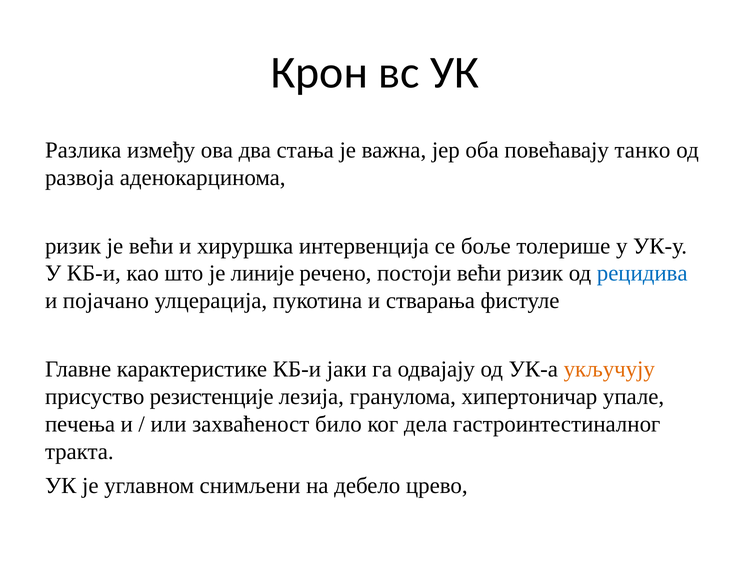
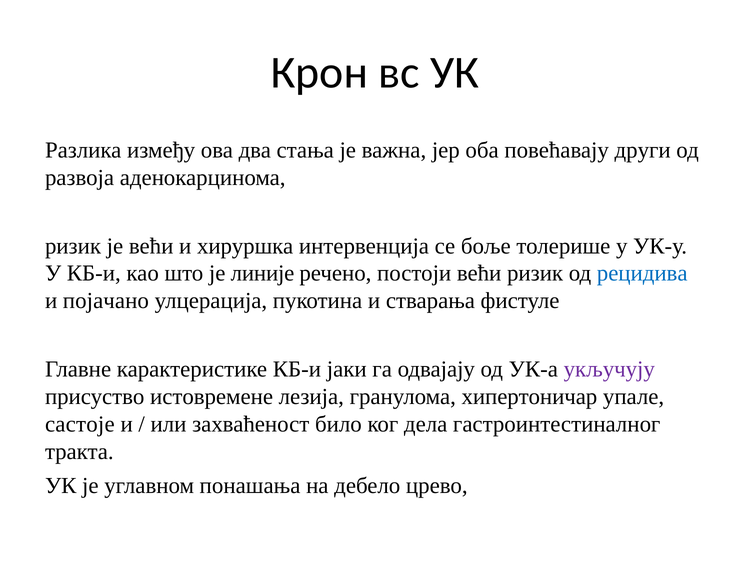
танко: танко -> други
укључују colour: orange -> purple
резистенције: резистенције -> истовремене
печења: печења -> састоје
снимљени: снимљени -> понашања
